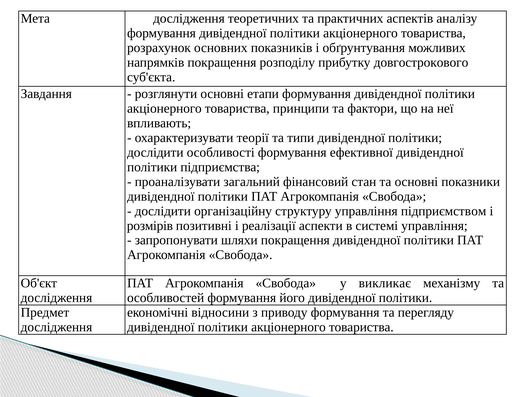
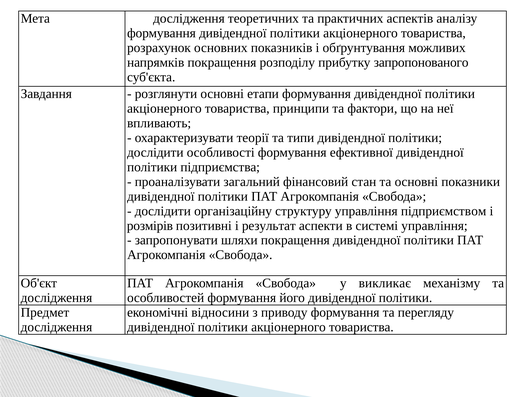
довгострокового: довгострокового -> запропонованого
реалізації: реалізації -> результат
